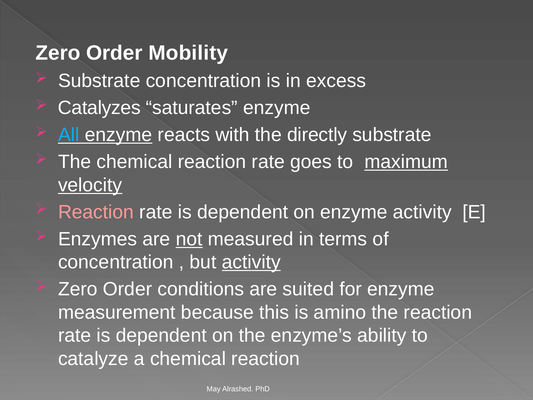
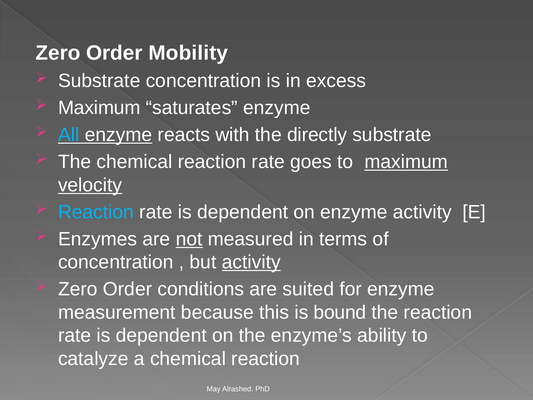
Catalyzes at (99, 108): Catalyzes -> Maximum
Reaction at (96, 212) colour: pink -> light blue
amino: amino -> bound
